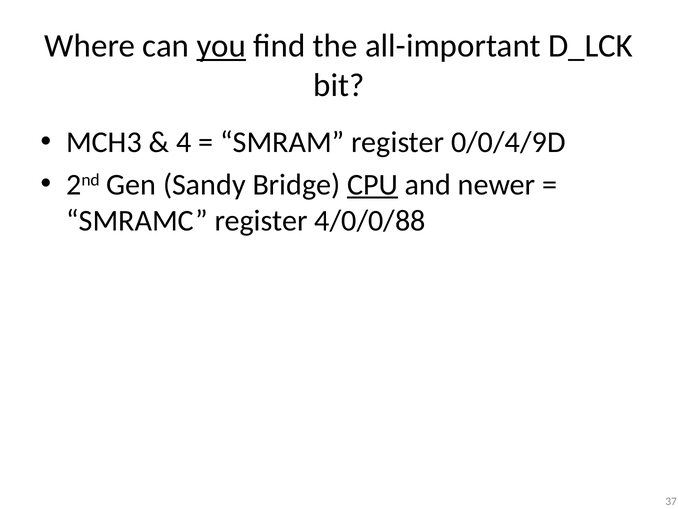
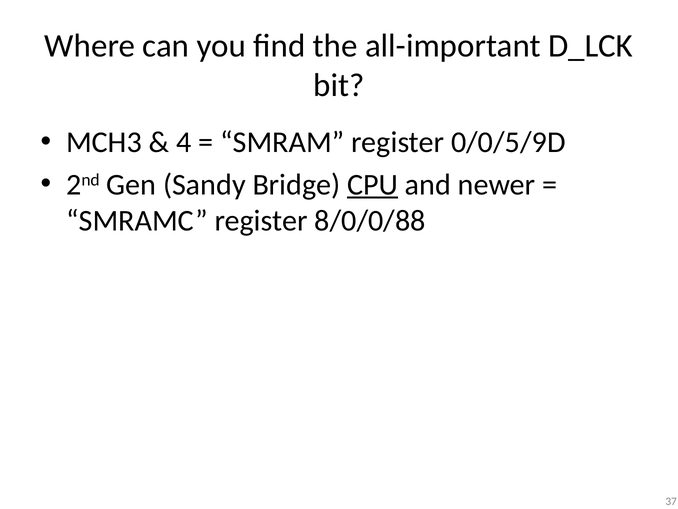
you underline: present -> none
0/0/4/9D: 0/0/4/9D -> 0/0/5/9D
4/0/0/88: 4/0/0/88 -> 8/0/0/88
